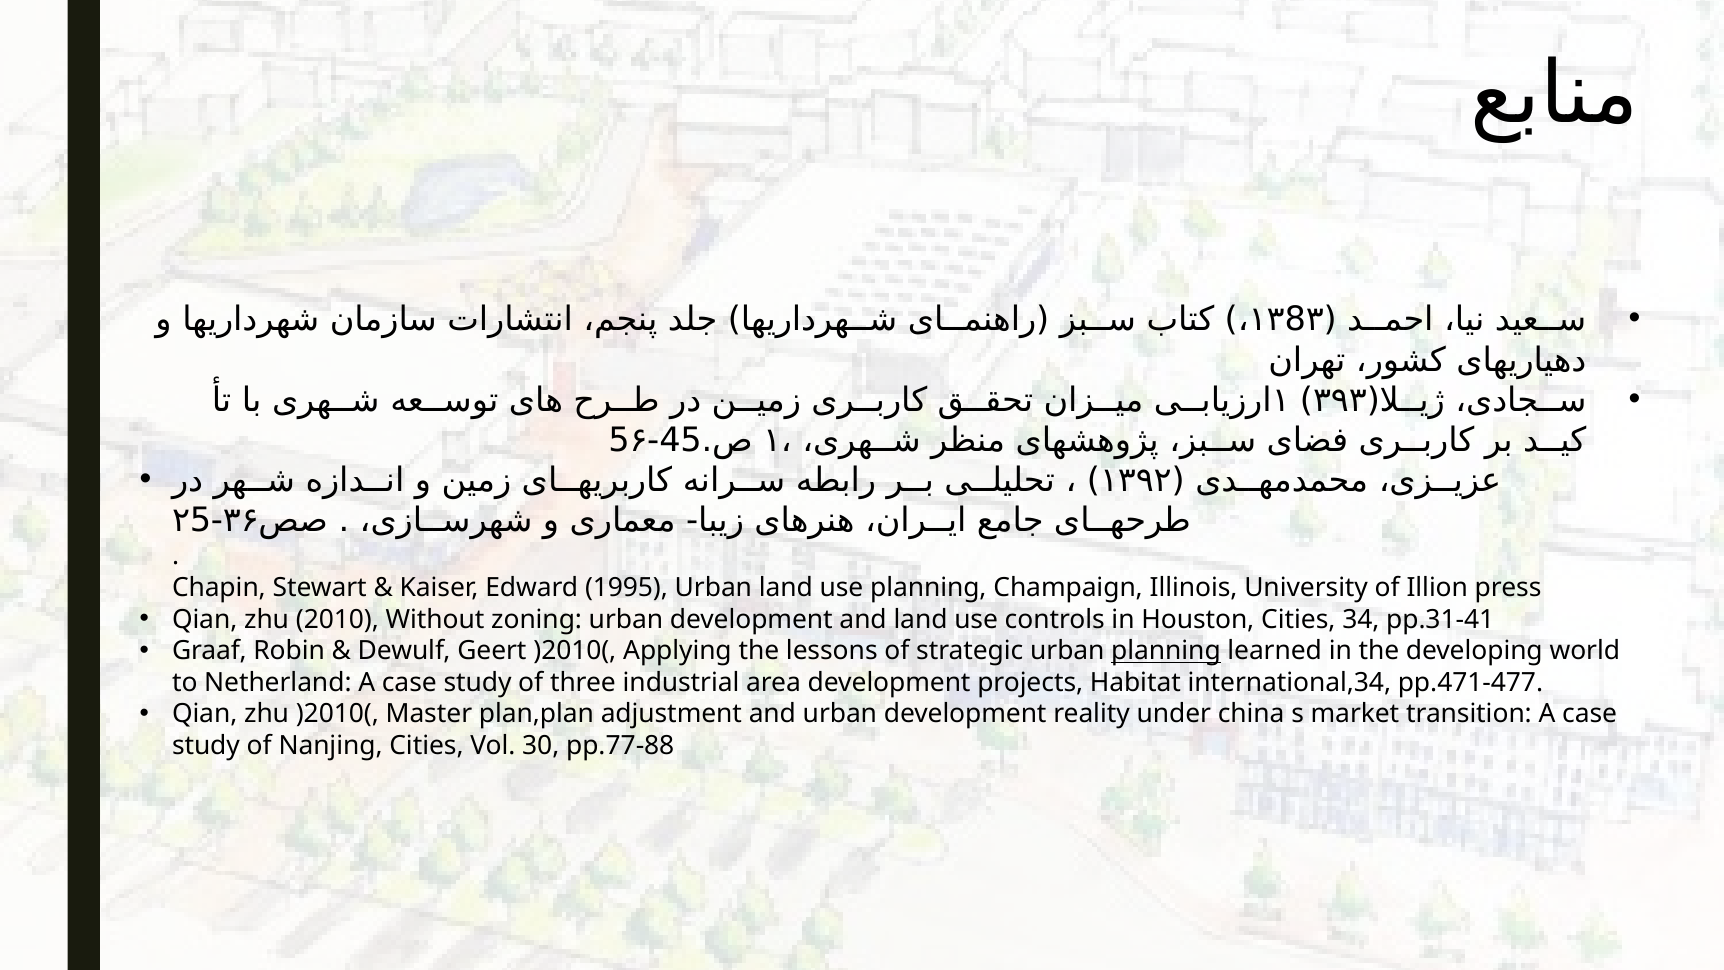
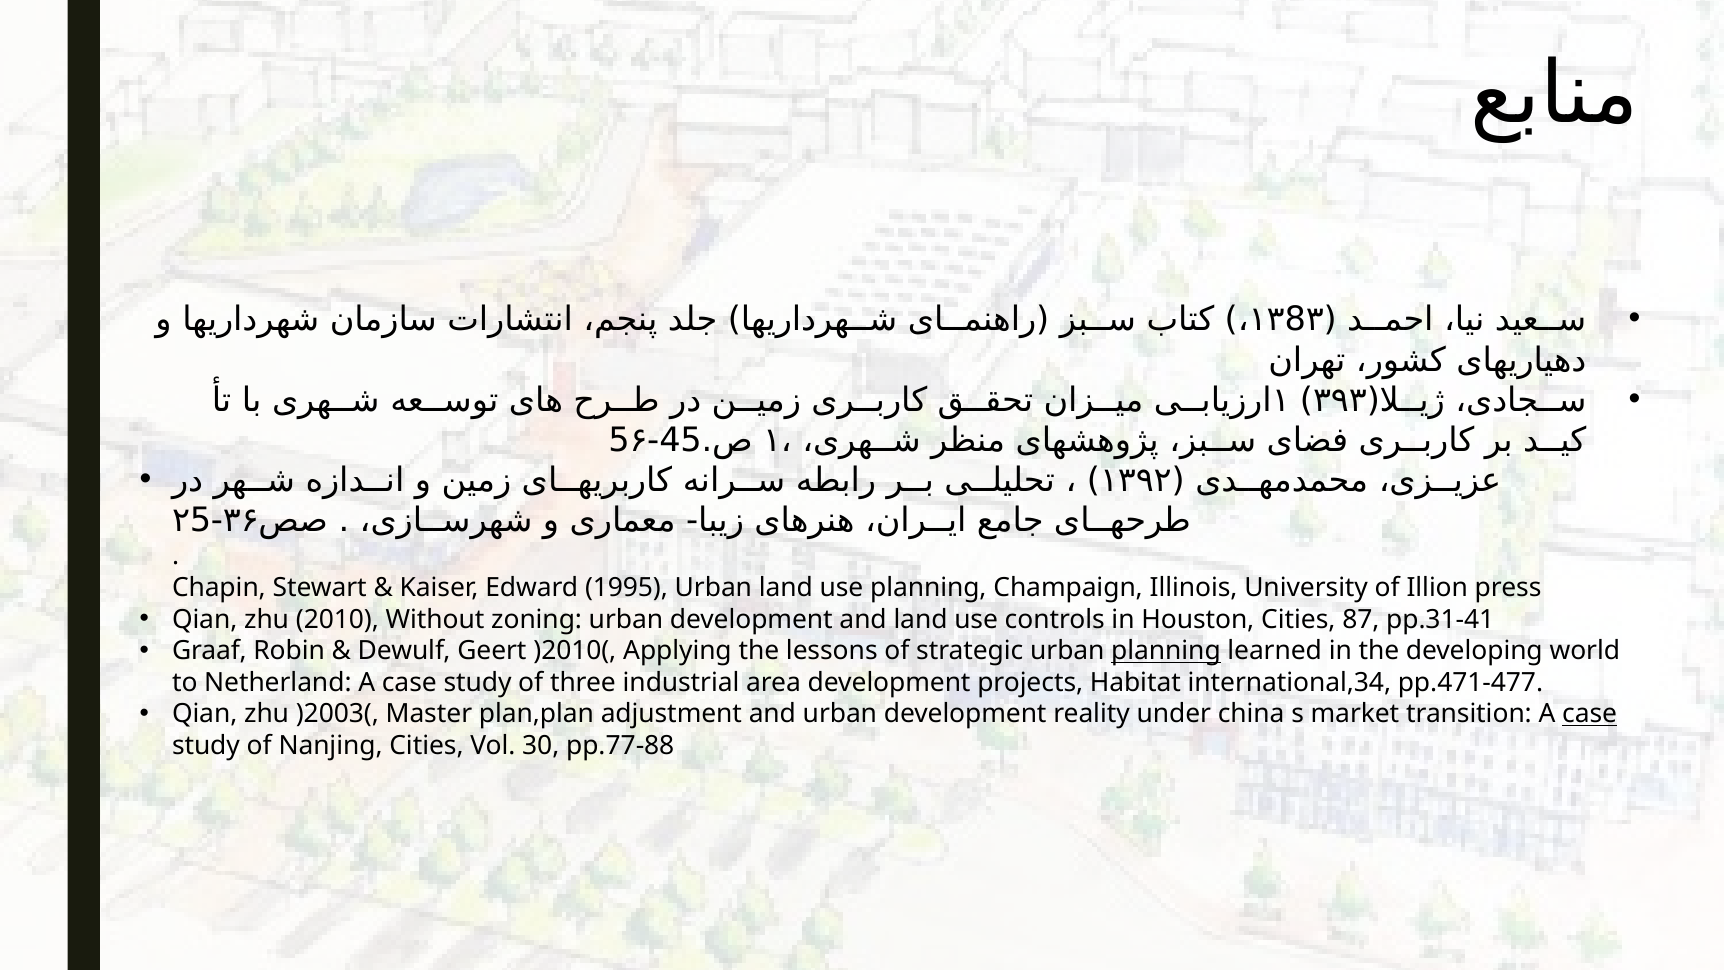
34: 34 -> 87
zhu )2010(: )2010( -> )2003(
case at (1590, 714) underline: none -> present
